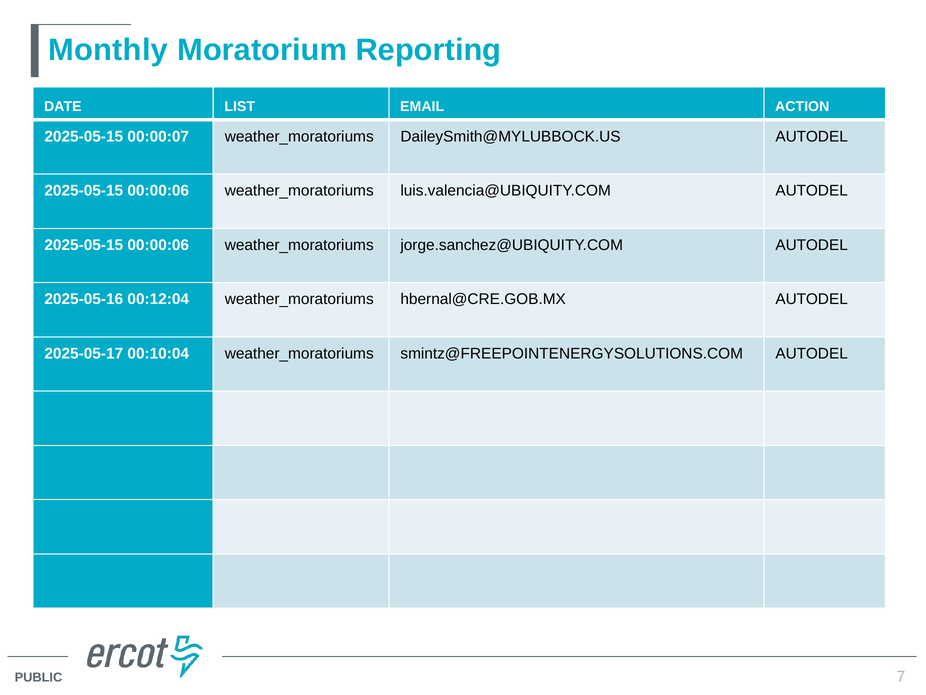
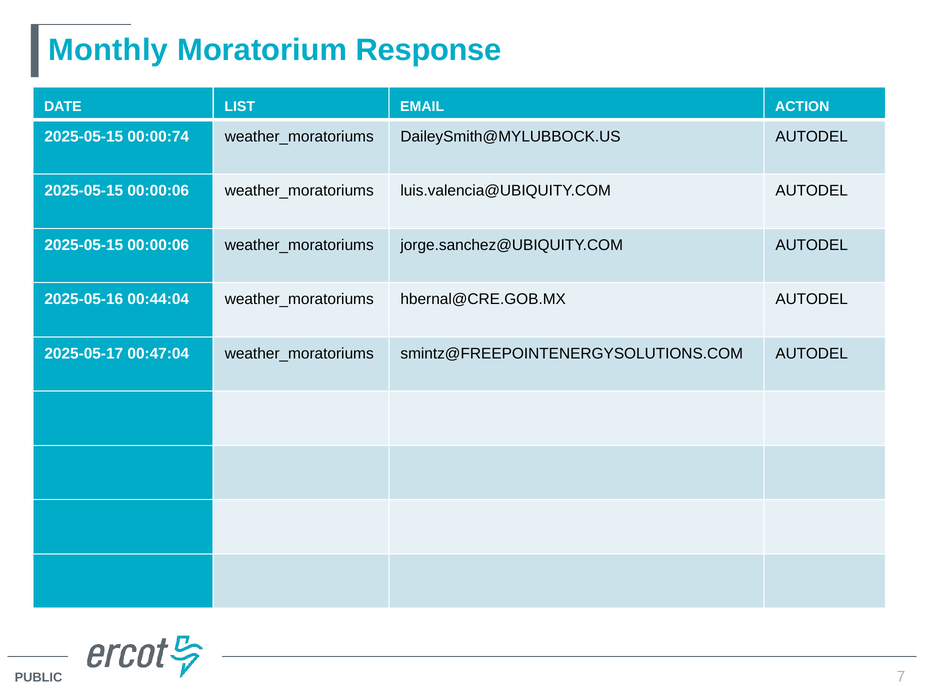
Reporting: Reporting -> Response
00:00:07: 00:00:07 -> 00:00:74
00:12:04: 00:12:04 -> 00:44:04
00:10:04: 00:10:04 -> 00:47:04
